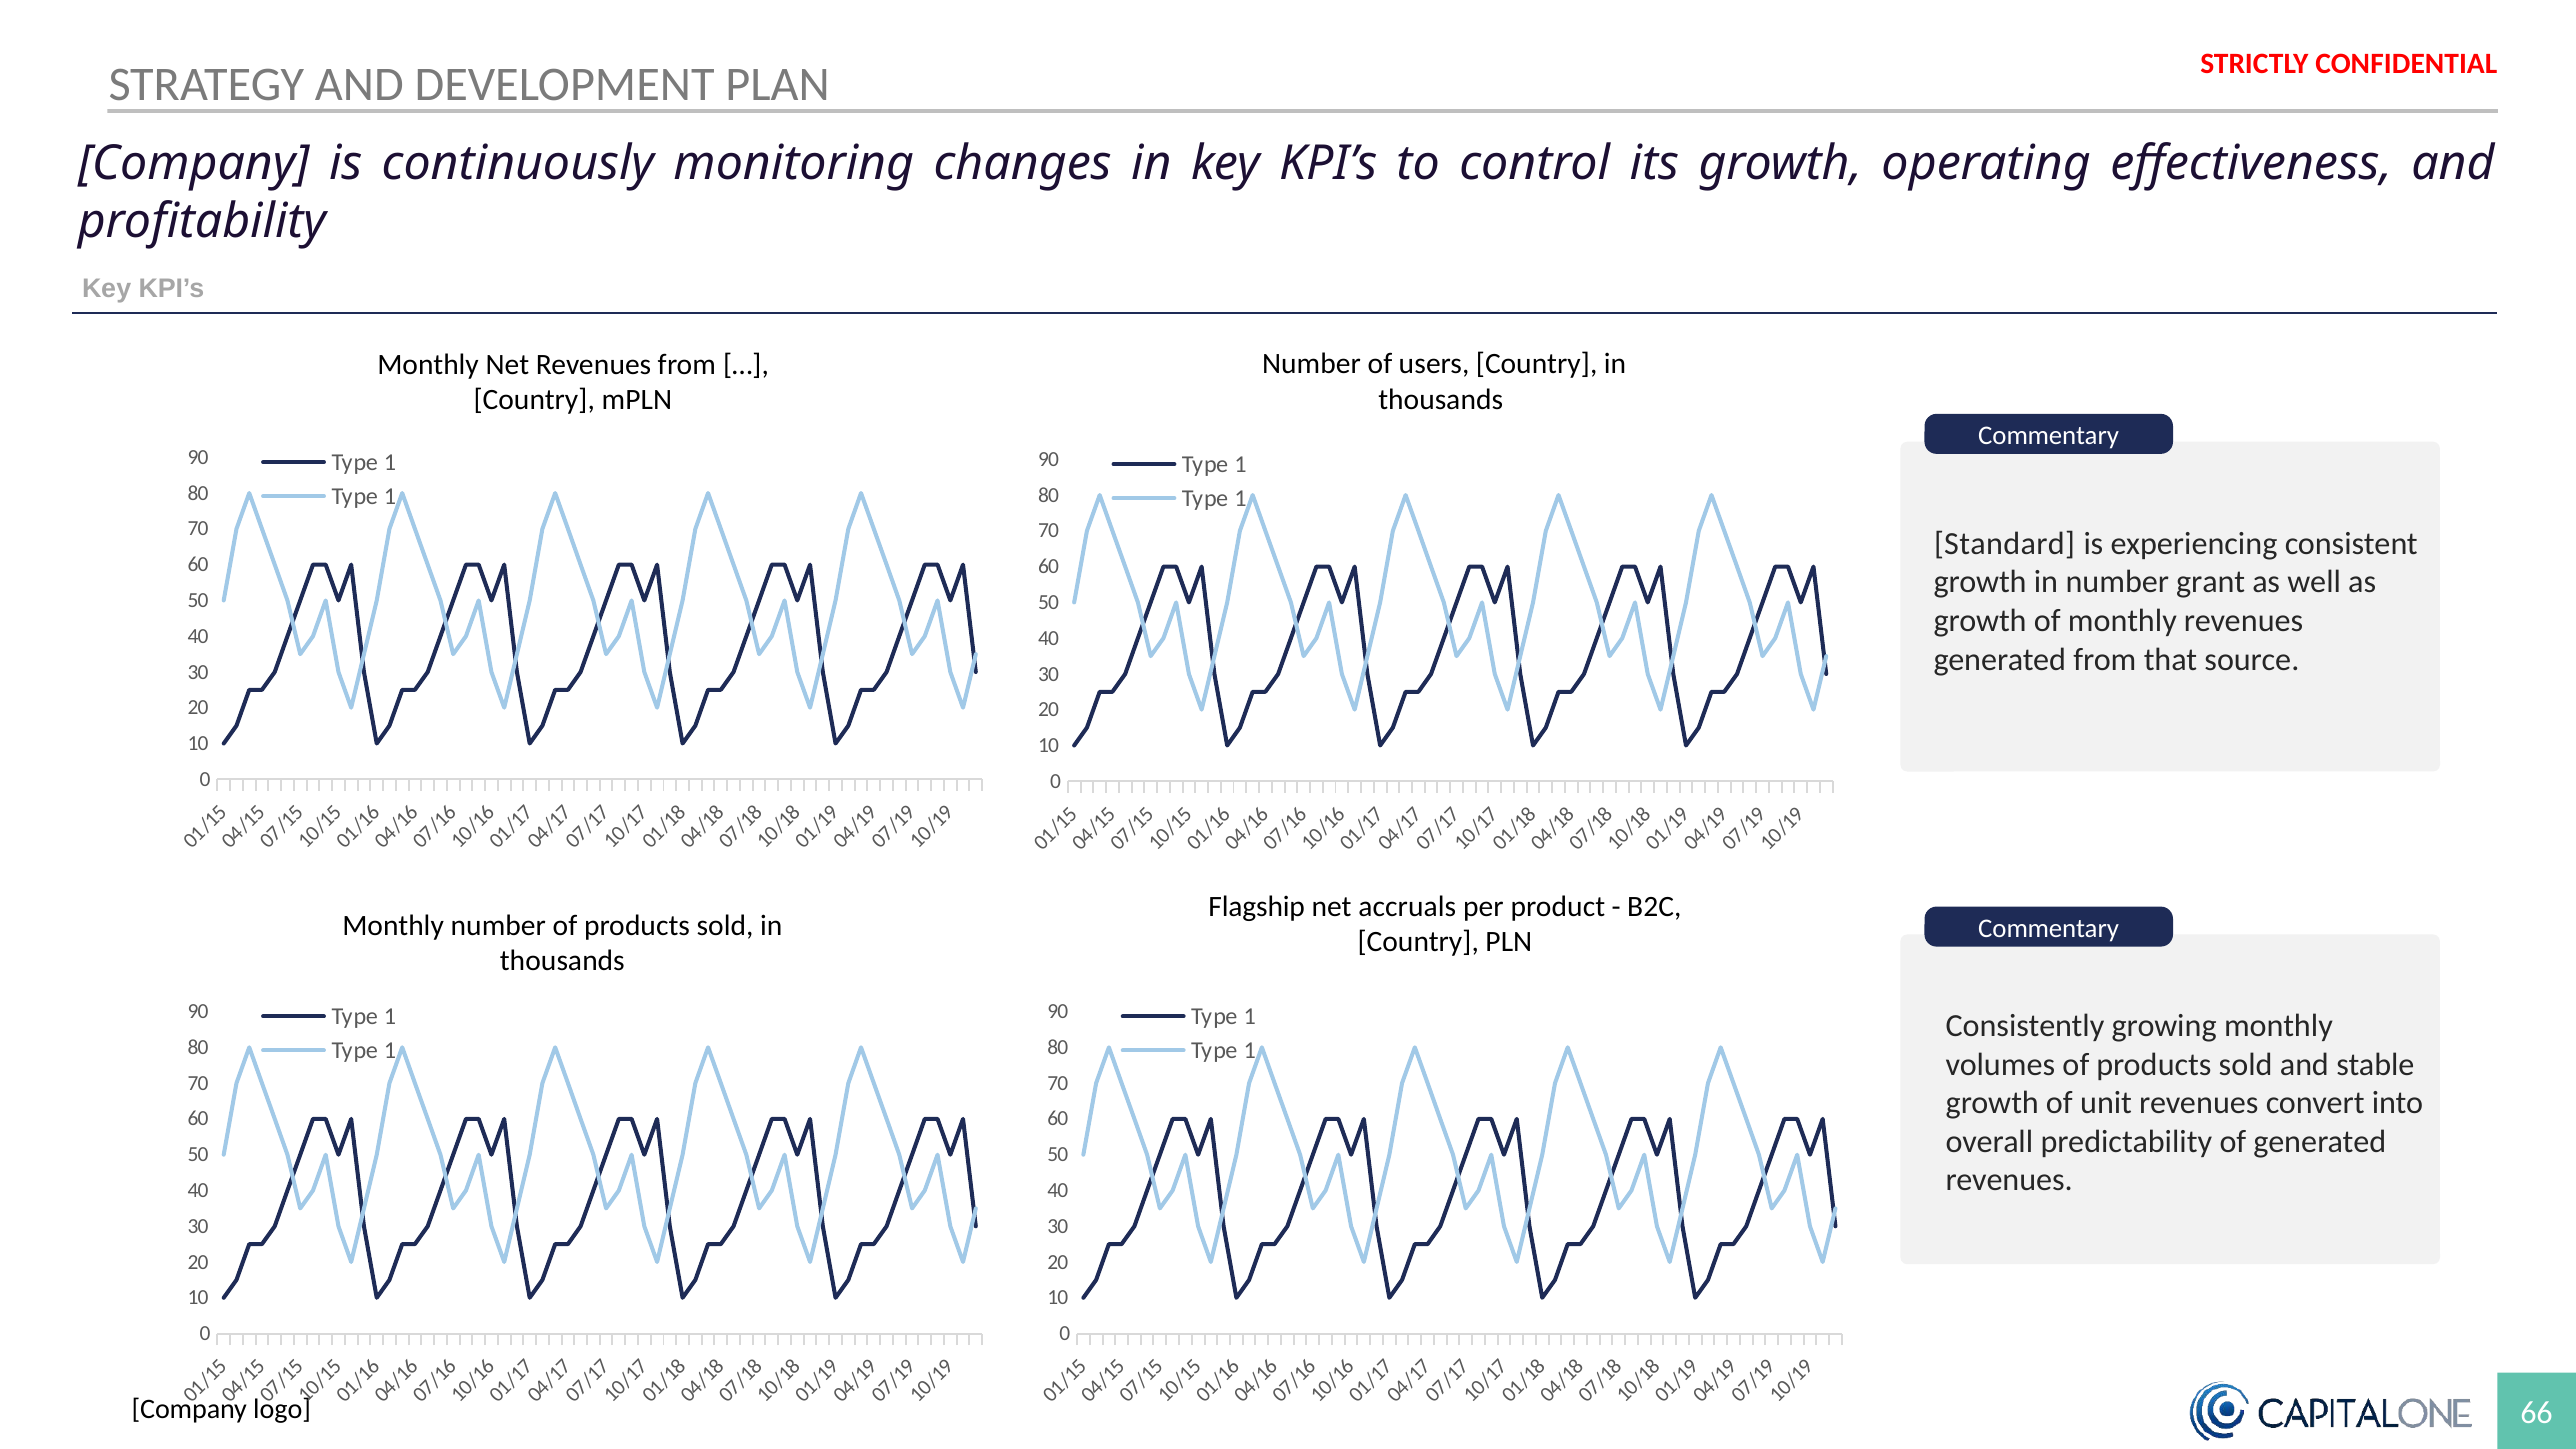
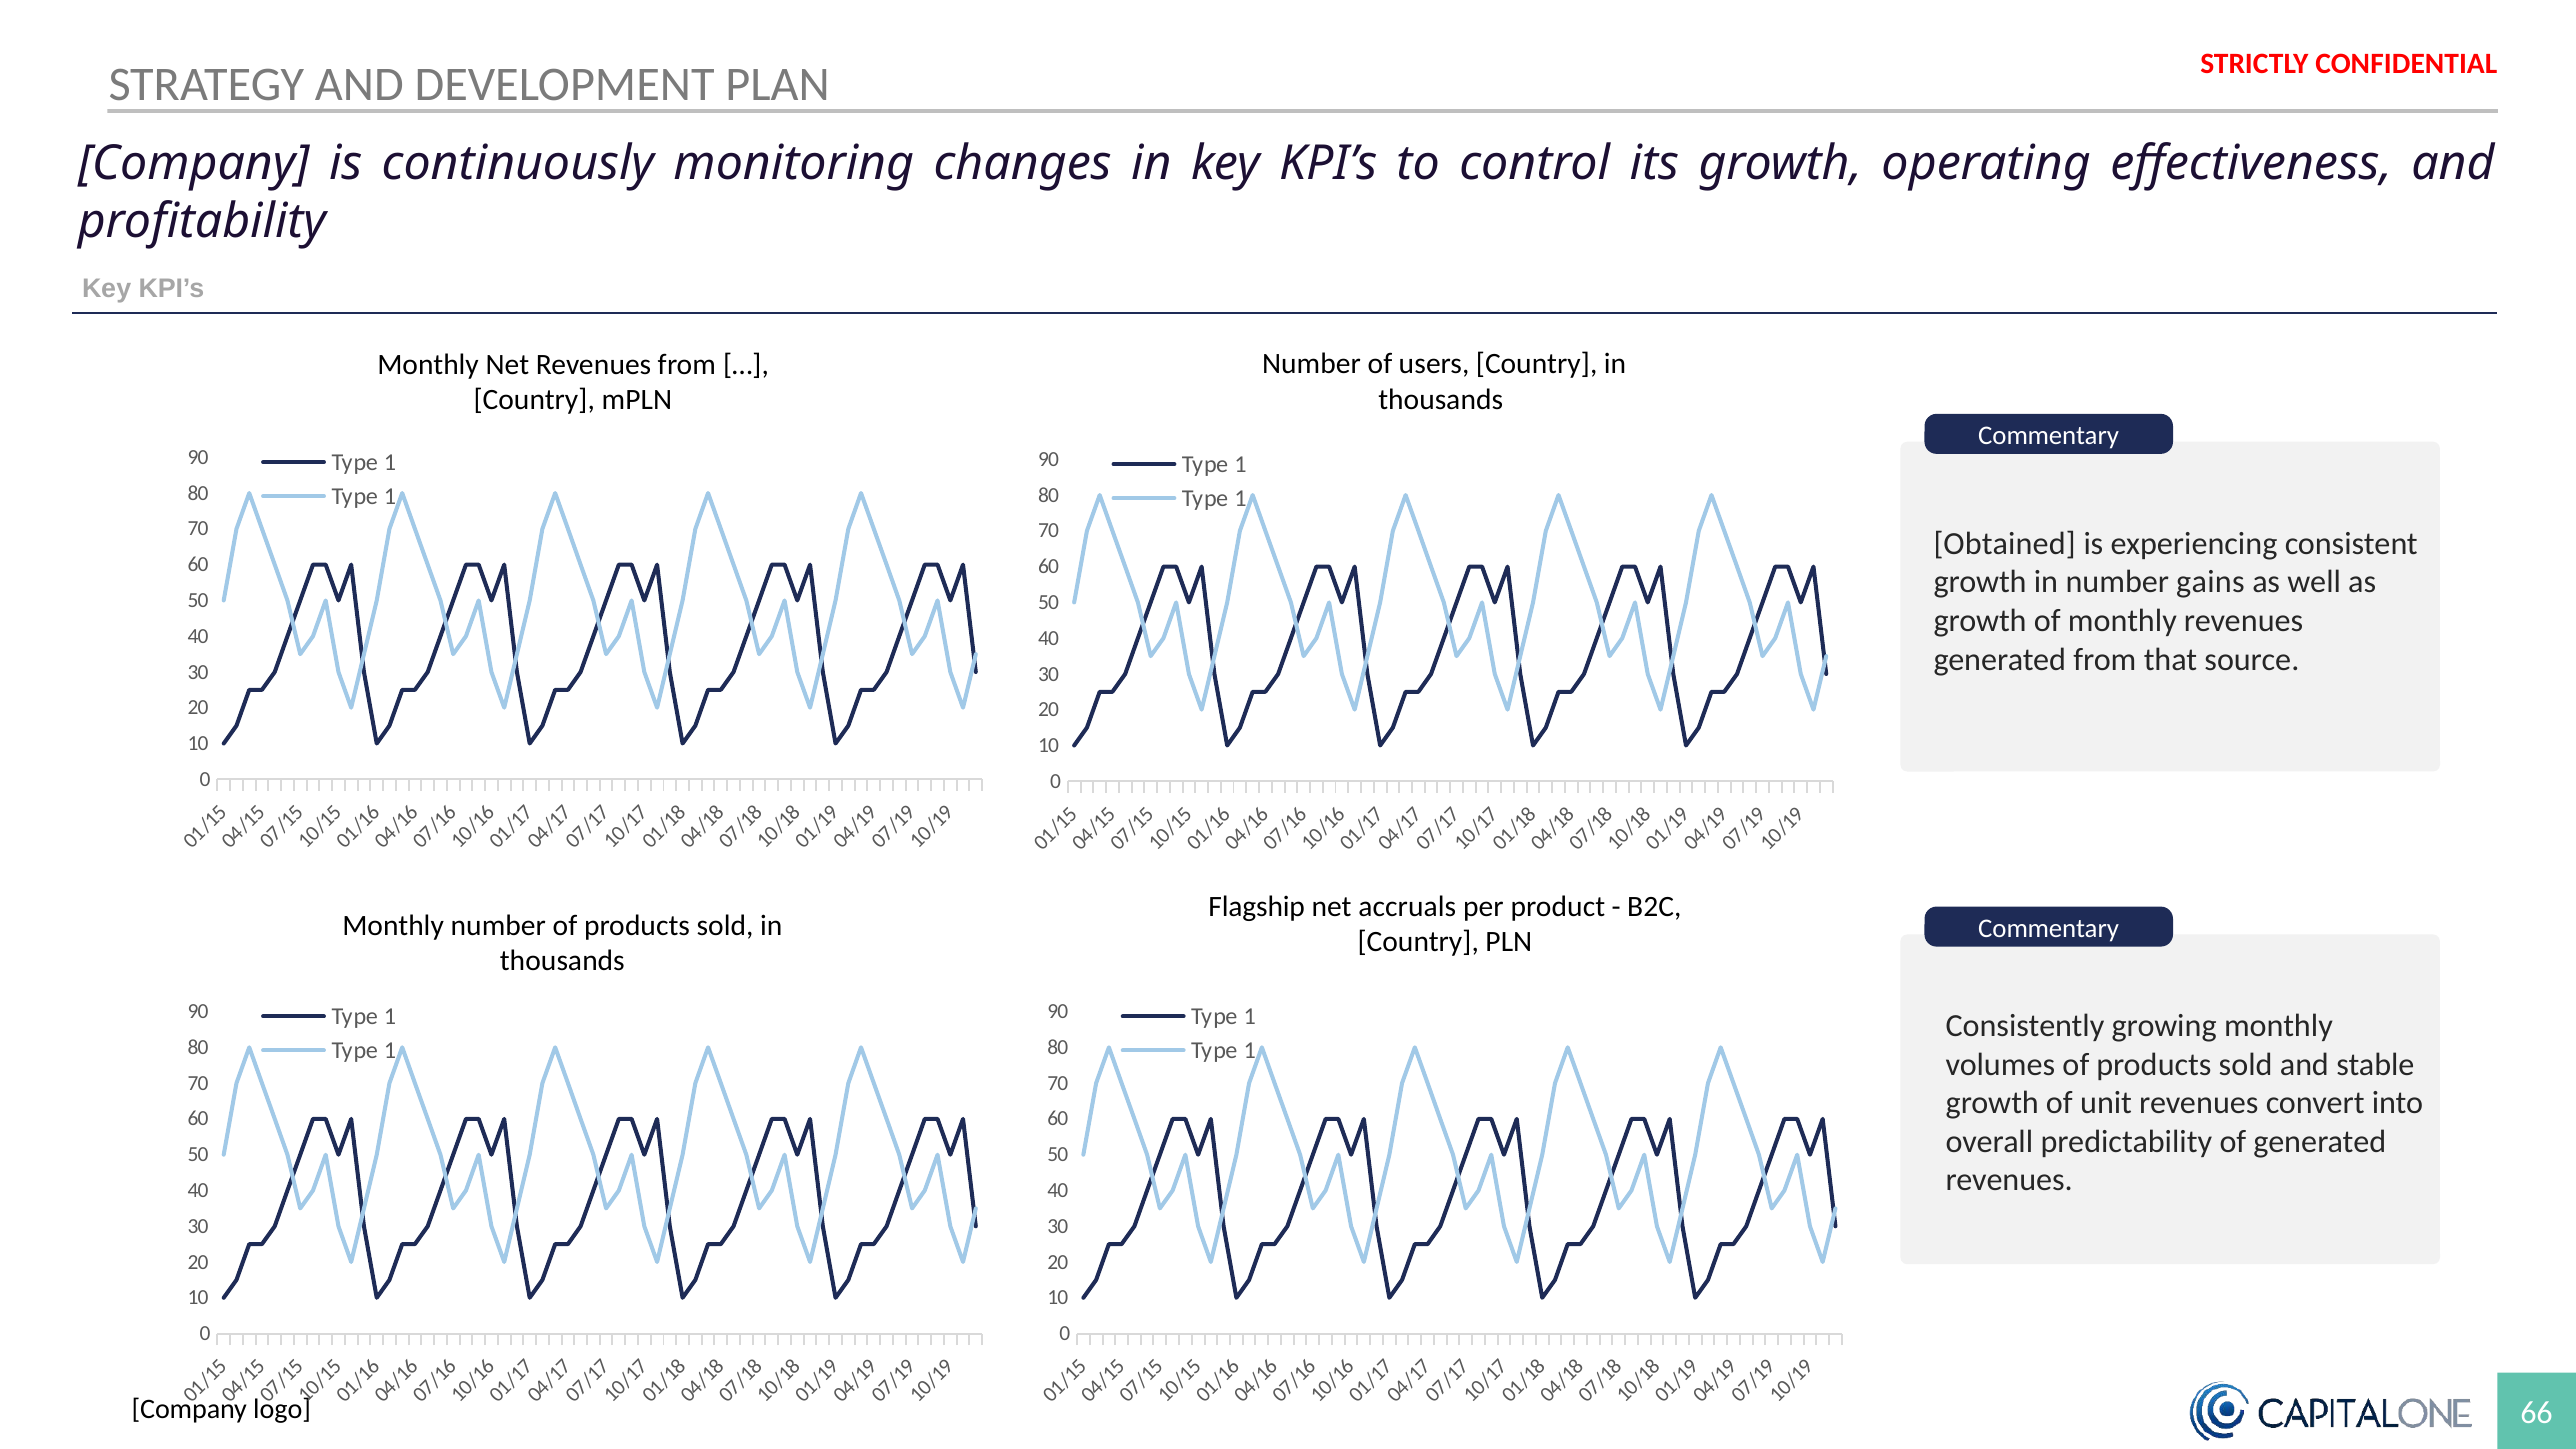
Standard: Standard -> Obtained
grant: grant -> gains
